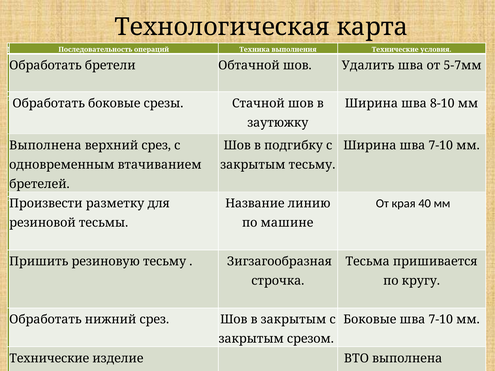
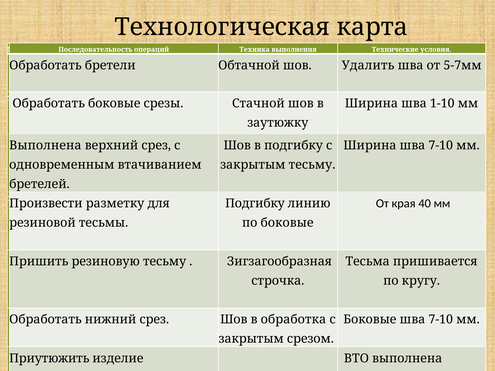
8-10: 8-10 -> 1-10
Название at (255, 204): Название -> Подгибку
по машине: машине -> боковые
в закрытым: закрытым -> обработка
Технические at (49, 358): Технические -> Приутюжить
